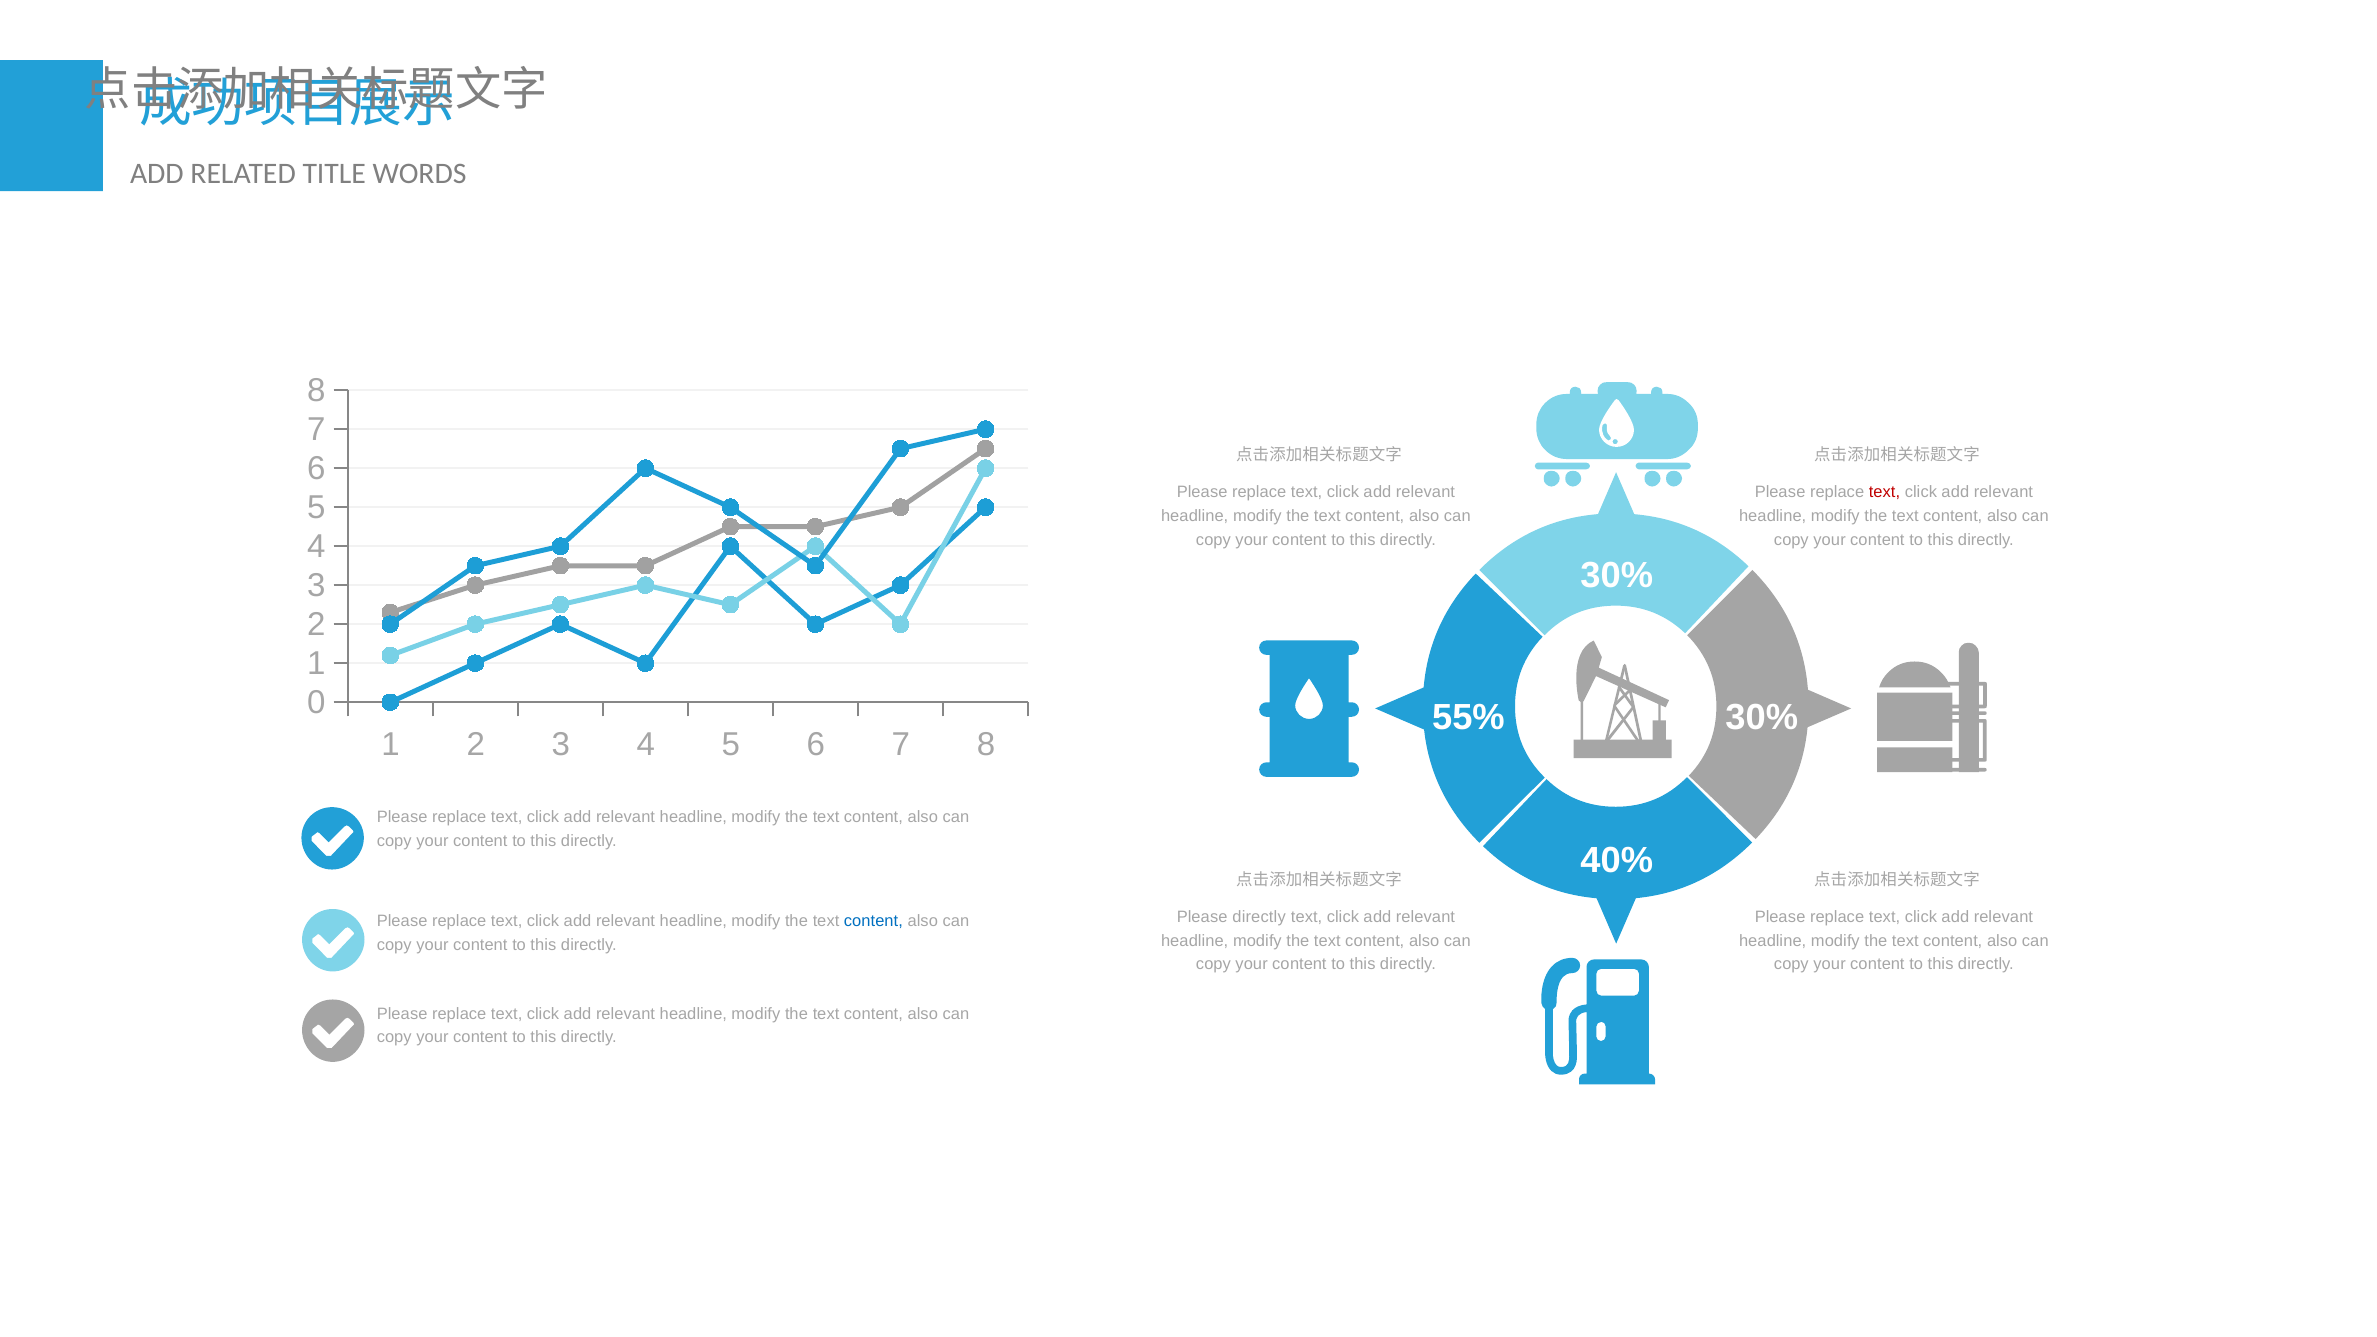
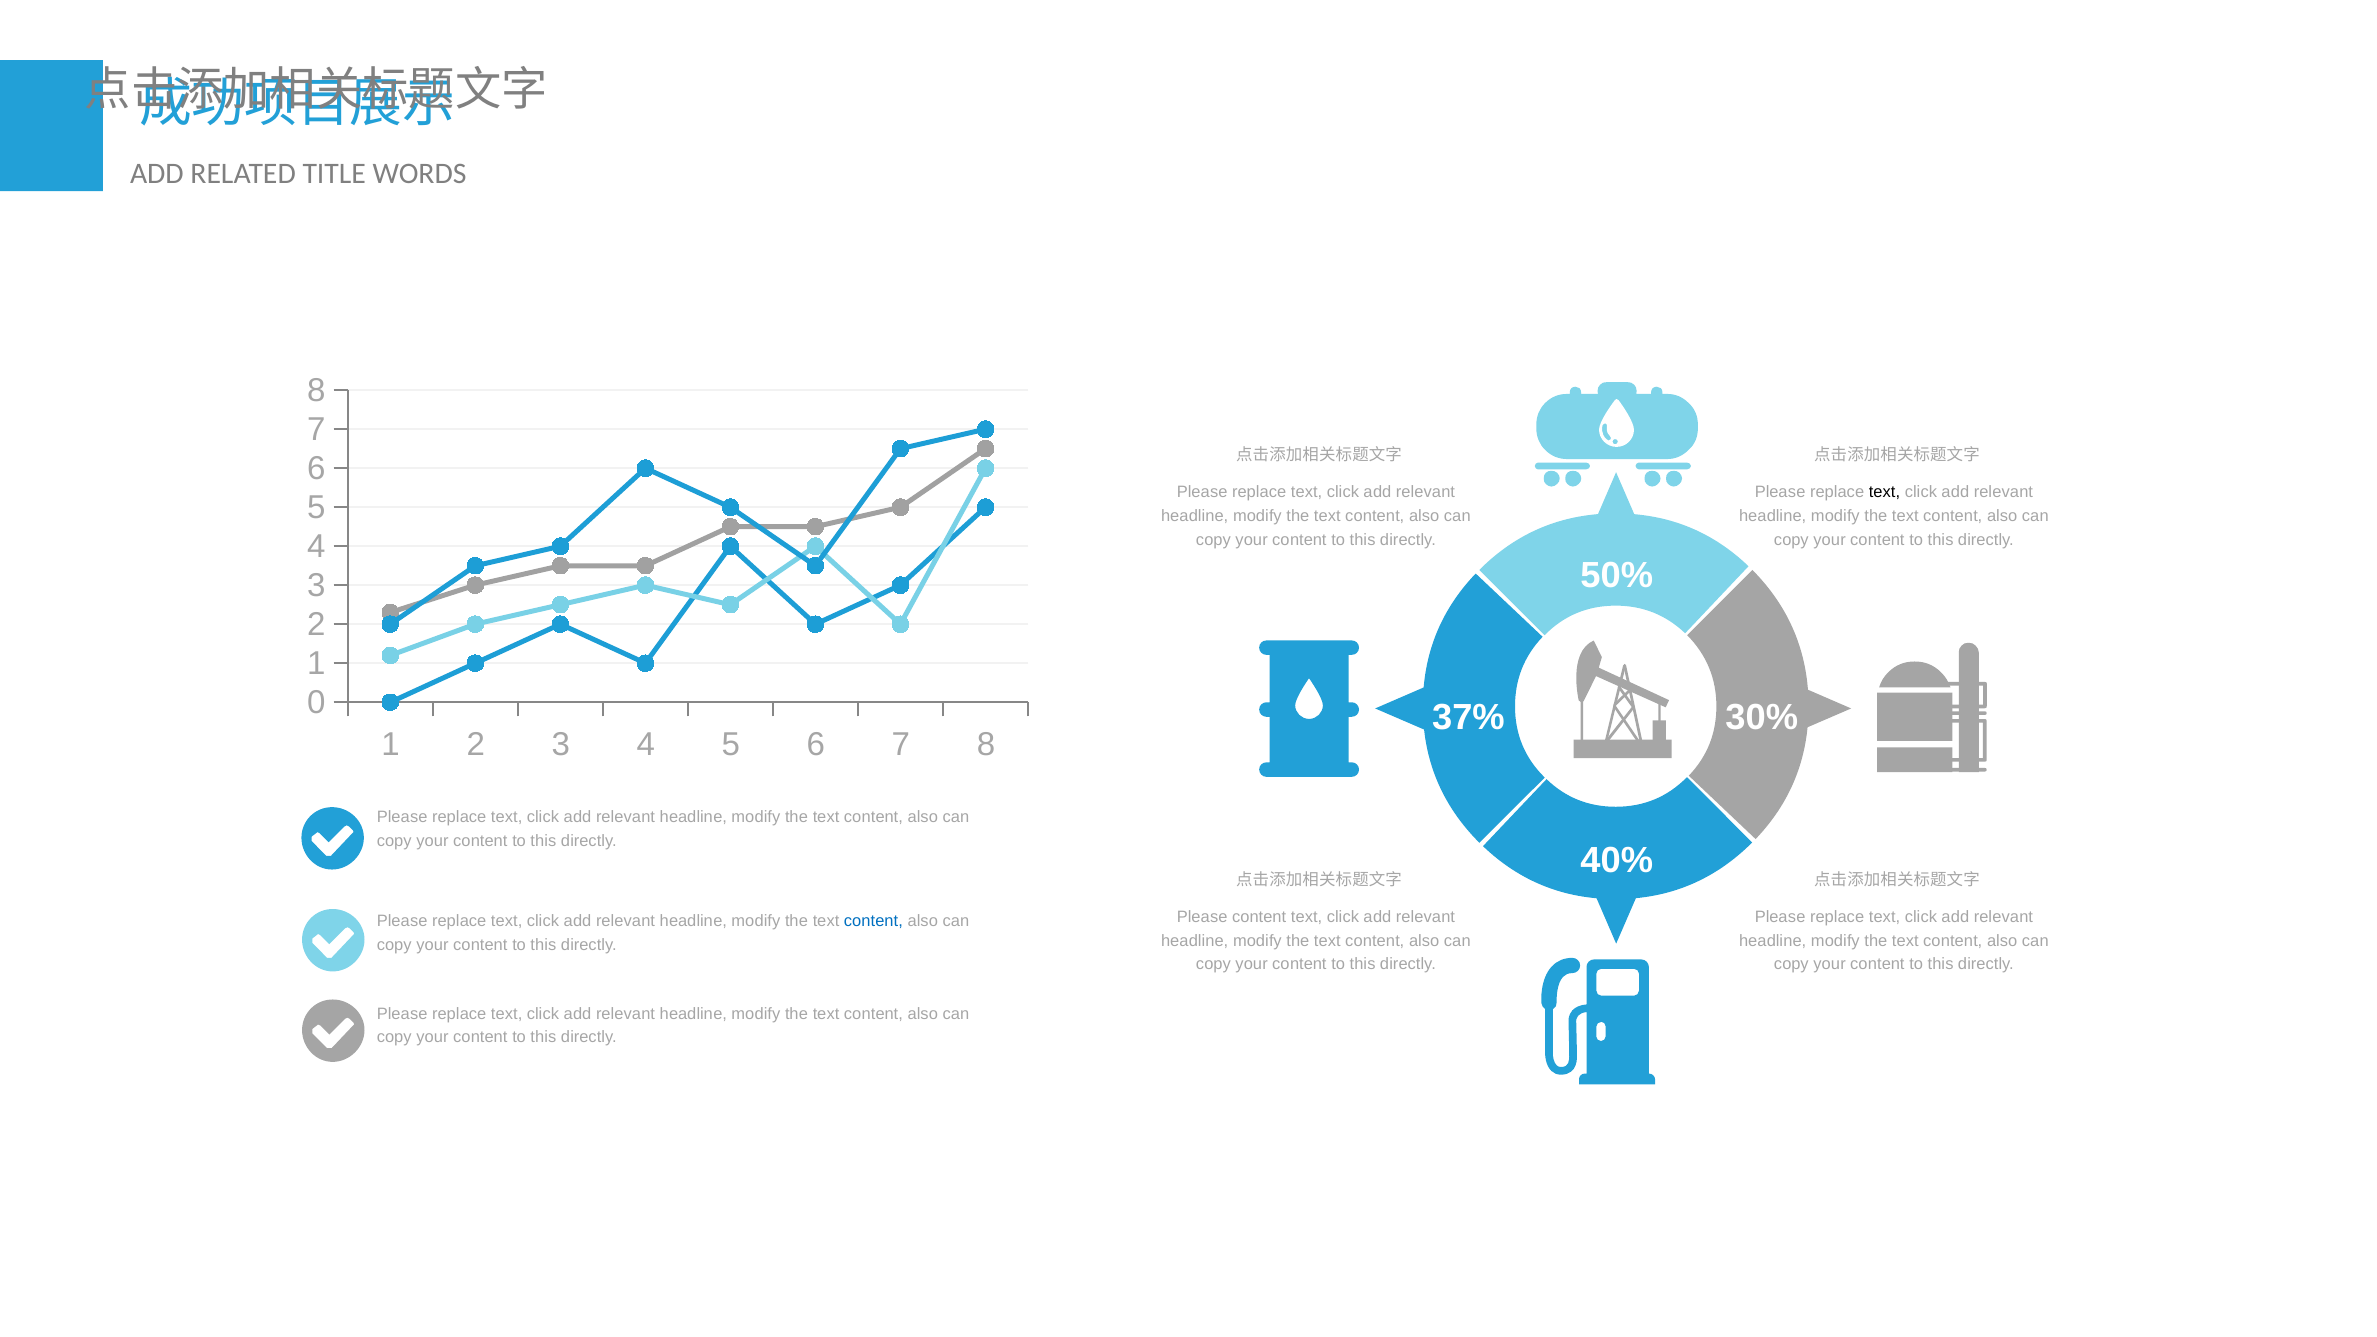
text at (1885, 493) colour: red -> black
30% at (1617, 576): 30% -> 50%
55%: 55% -> 37%
Please directly: directly -> content
